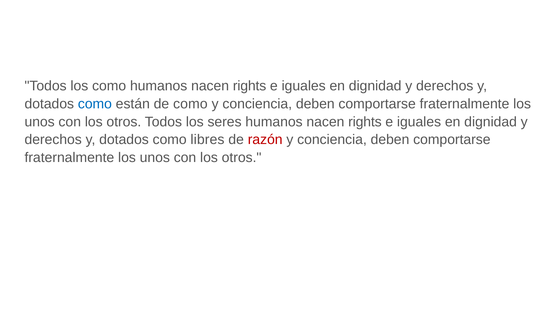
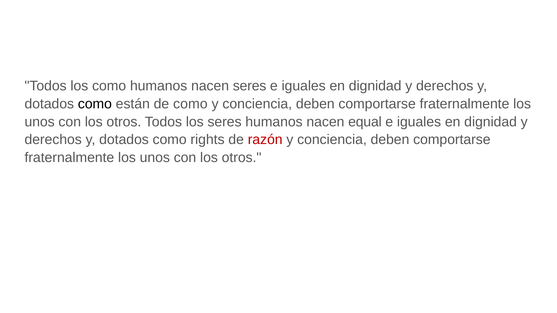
rights at (250, 86): rights -> seres
como at (95, 104) colour: blue -> black
seres humanos nacen rights: rights -> equal
libres: libres -> rights
